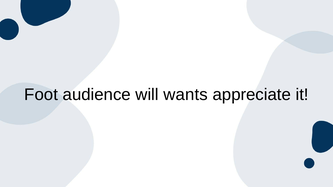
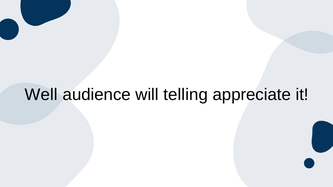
Foot: Foot -> Well
wants: wants -> telling
